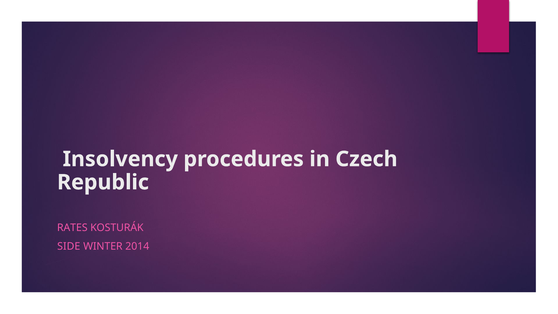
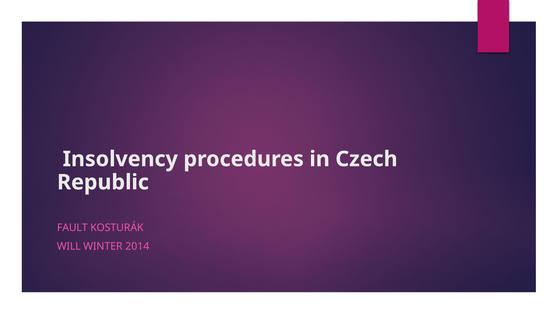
RATES: RATES -> FAULT
SIDE: SIDE -> WILL
